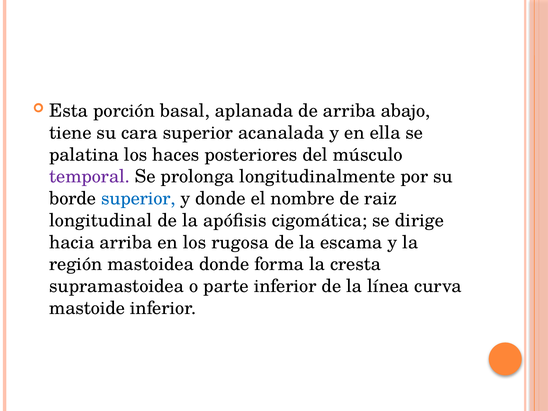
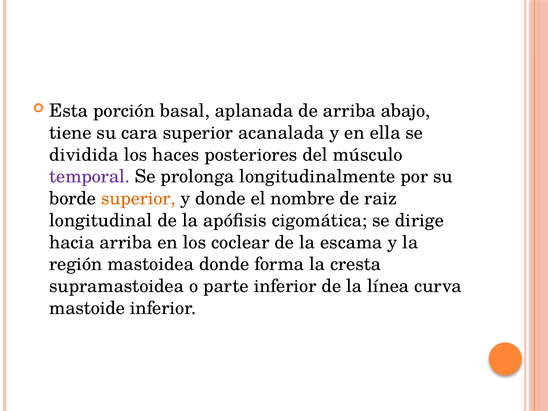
palatina: palatina -> dividida
superior at (138, 199) colour: blue -> orange
rugosa: rugosa -> coclear
